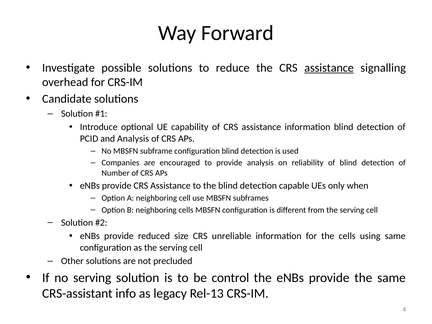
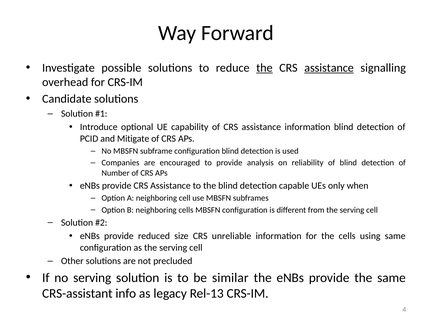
the at (264, 68) underline: none -> present
and Analysis: Analysis -> Mitigate
control: control -> similar
